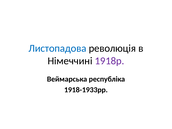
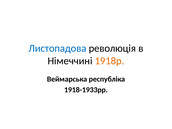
1918р colour: purple -> orange
